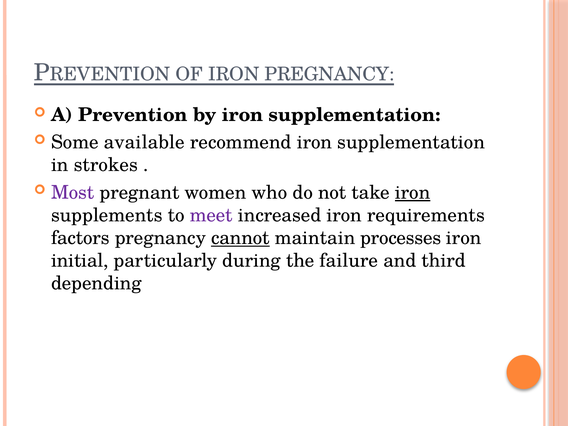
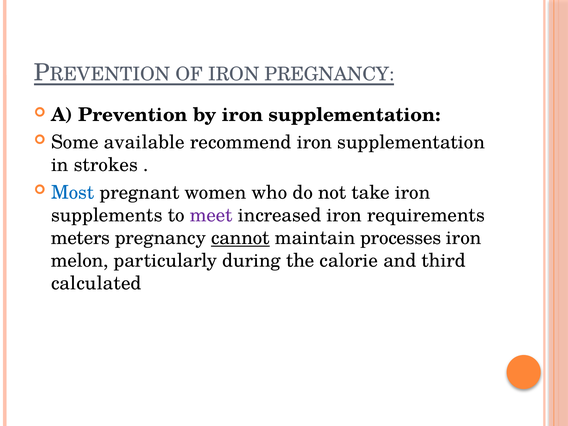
Most colour: purple -> blue
iron at (413, 193) underline: present -> none
factors: factors -> meters
initial: initial -> melon
failure: failure -> calorie
depending: depending -> calculated
